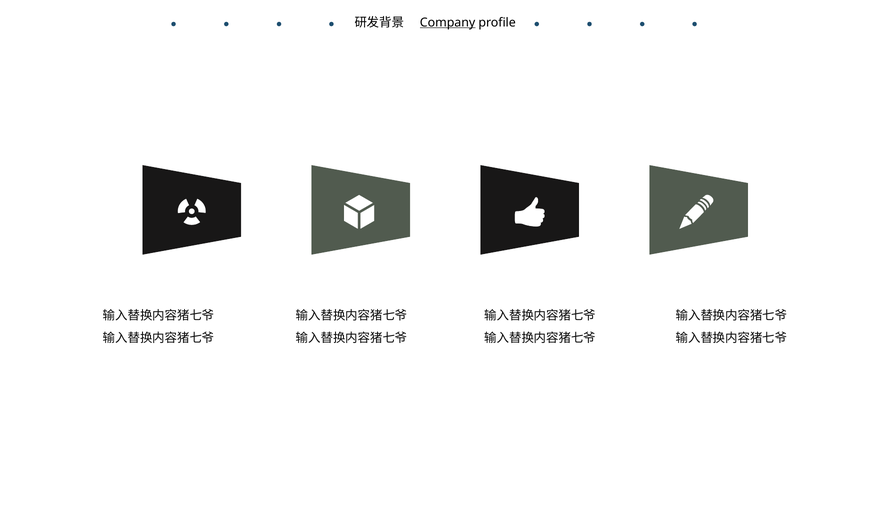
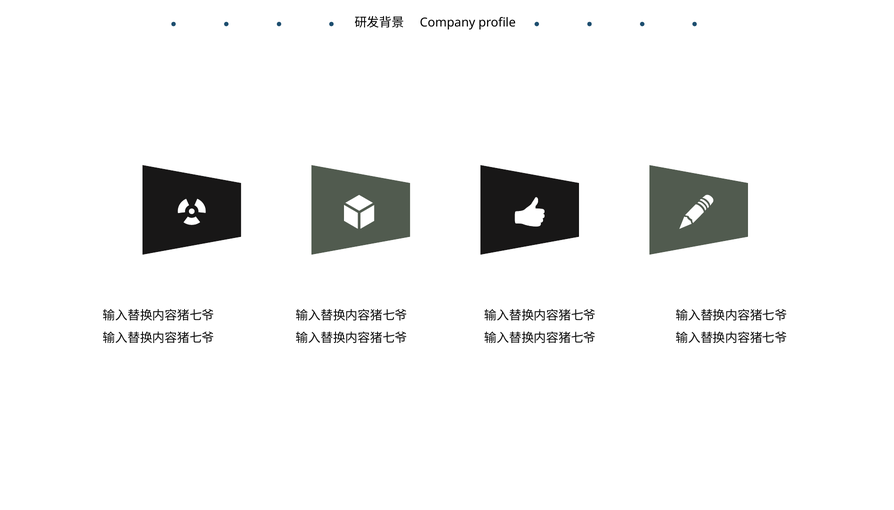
Company underline: present -> none
